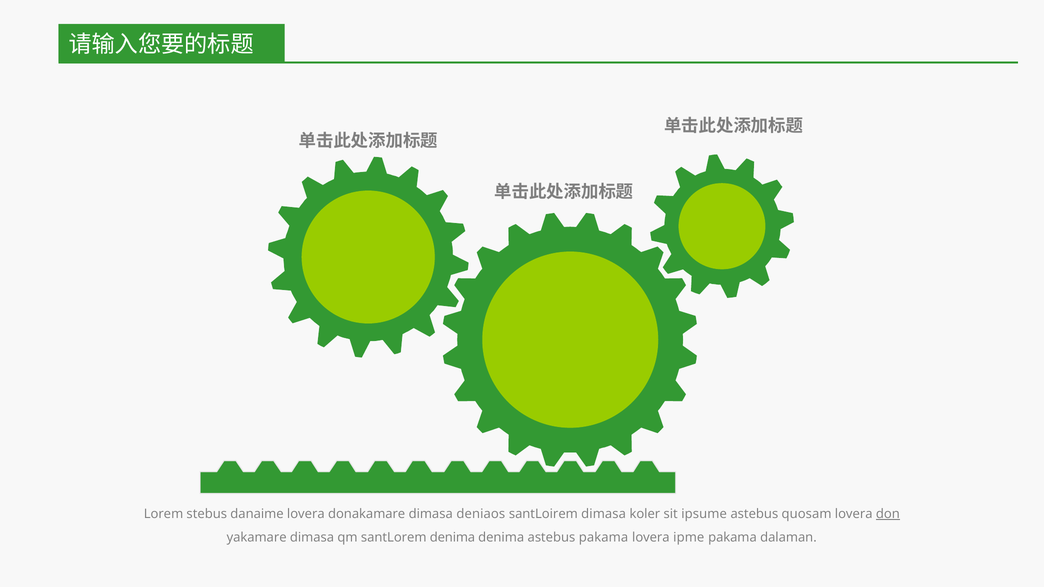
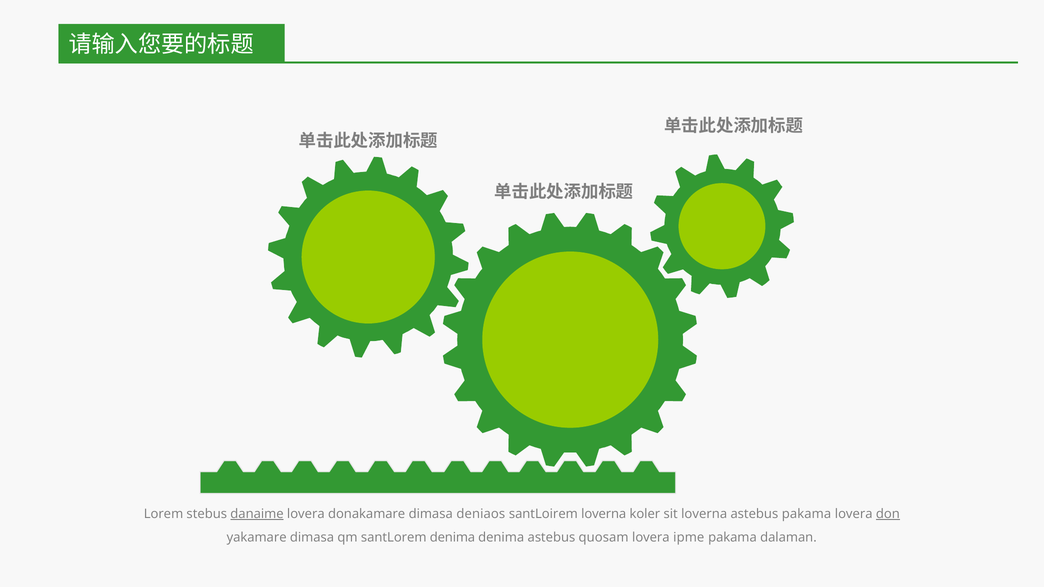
danaime underline: none -> present
santLoirem dimasa: dimasa -> loverna
sit ipsume: ipsume -> loverna
astebus quosam: quosam -> pakama
astebus pakama: pakama -> quosam
